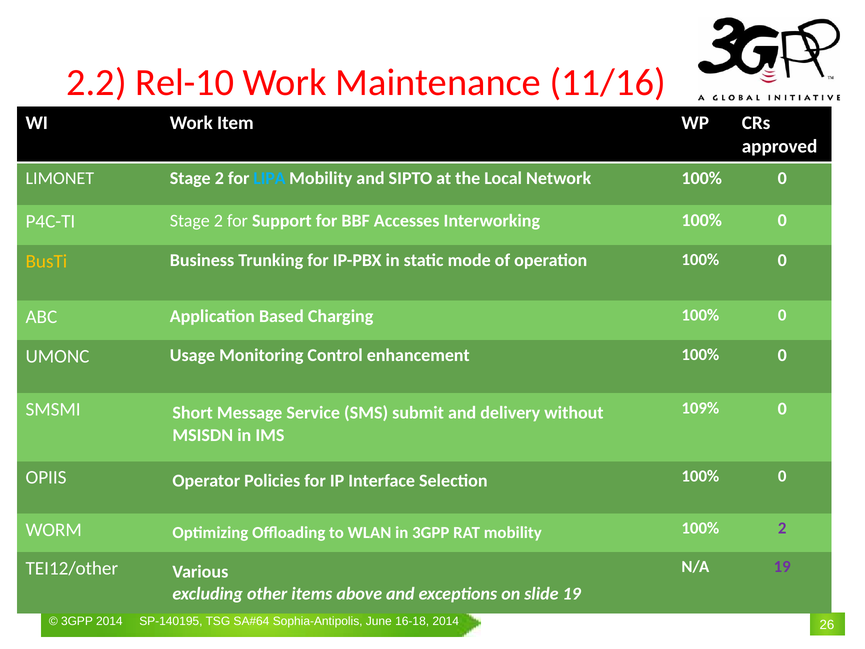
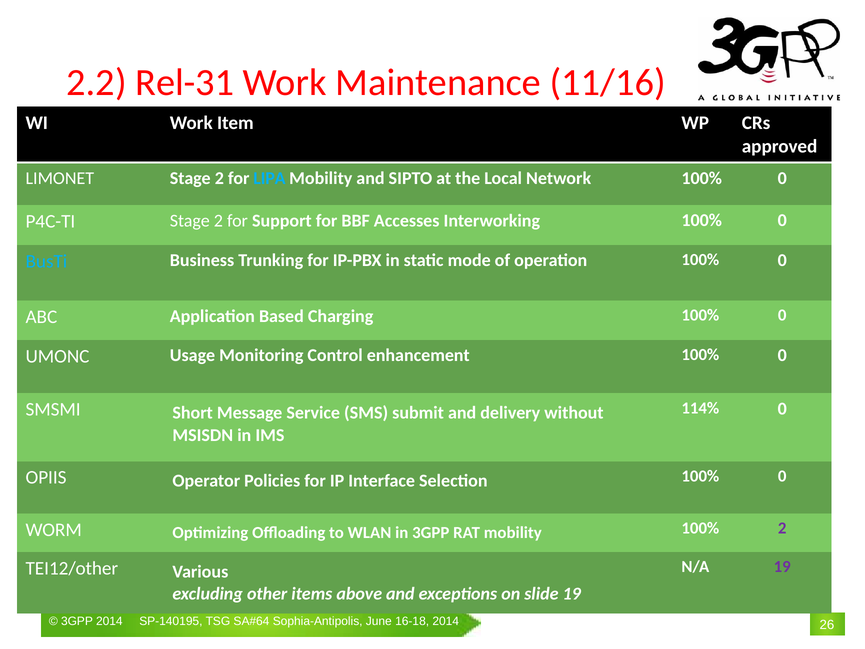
Rel-10: Rel-10 -> Rel-31
BusTi colour: yellow -> light blue
109%: 109% -> 114%
